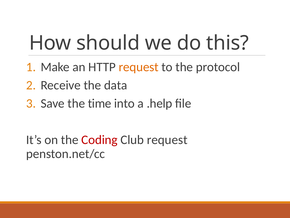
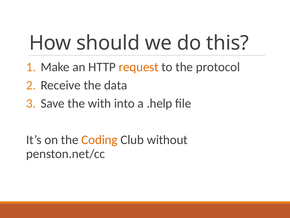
time: time -> with
Coding colour: red -> orange
Club request: request -> without
